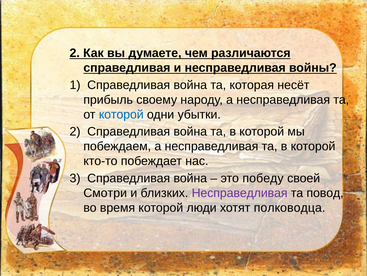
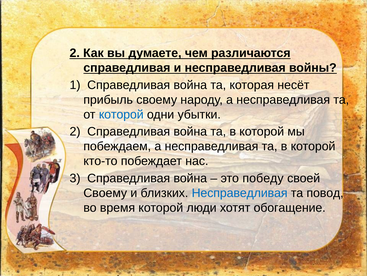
Смотри at (105, 192): Смотри -> Своему
Несправедливая at (240, 192) colour: purple -> blue
полководца: полководца -> обогащение
